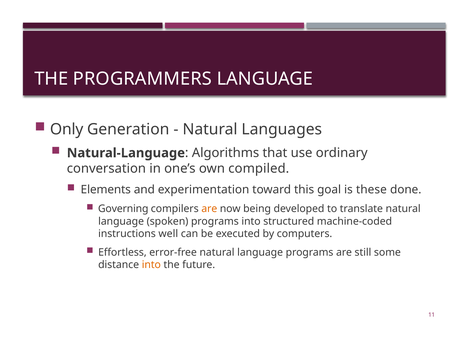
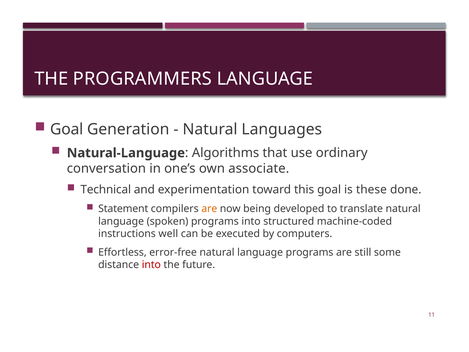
Only at (67, 129): Only -> Goal
compiled: compiled -> associate
Elements: Elements -> Technical
Governing: Governing -> Statement
into at (151, 265) colour: orange -> red
